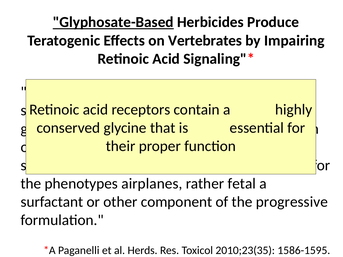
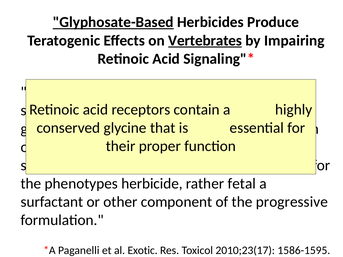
Vertebrates underline: none -> present
airplanes: airplanes -> herbicide
Herds: Herds -> Exotic
2010;23(35: 2010;23(35 -> 2010;23(17
